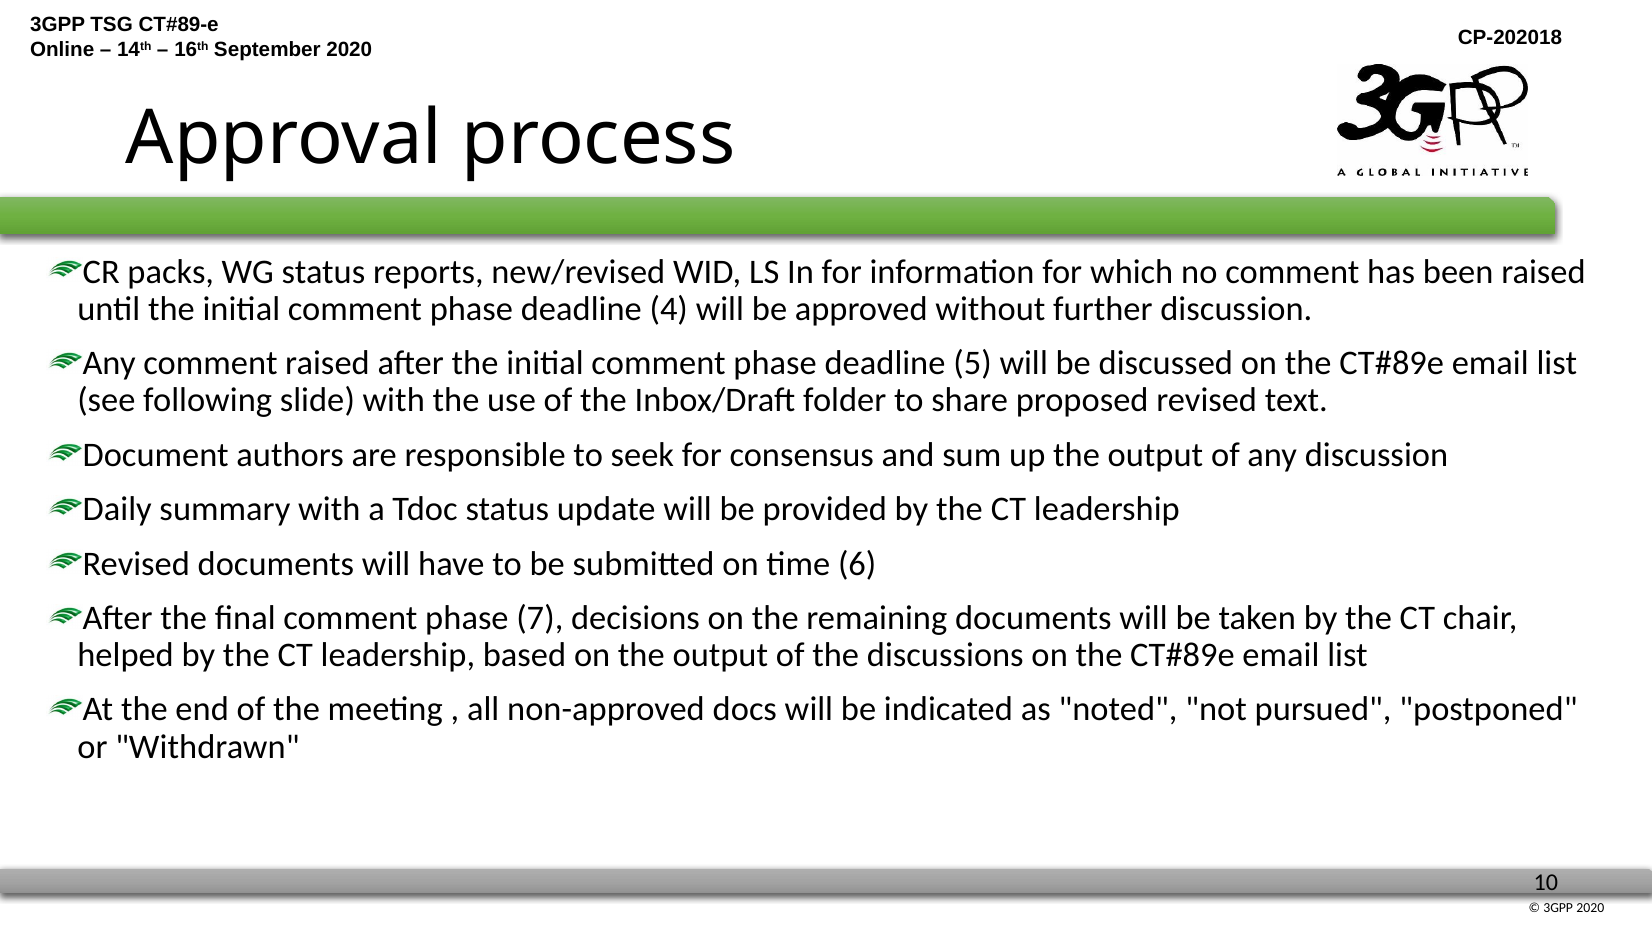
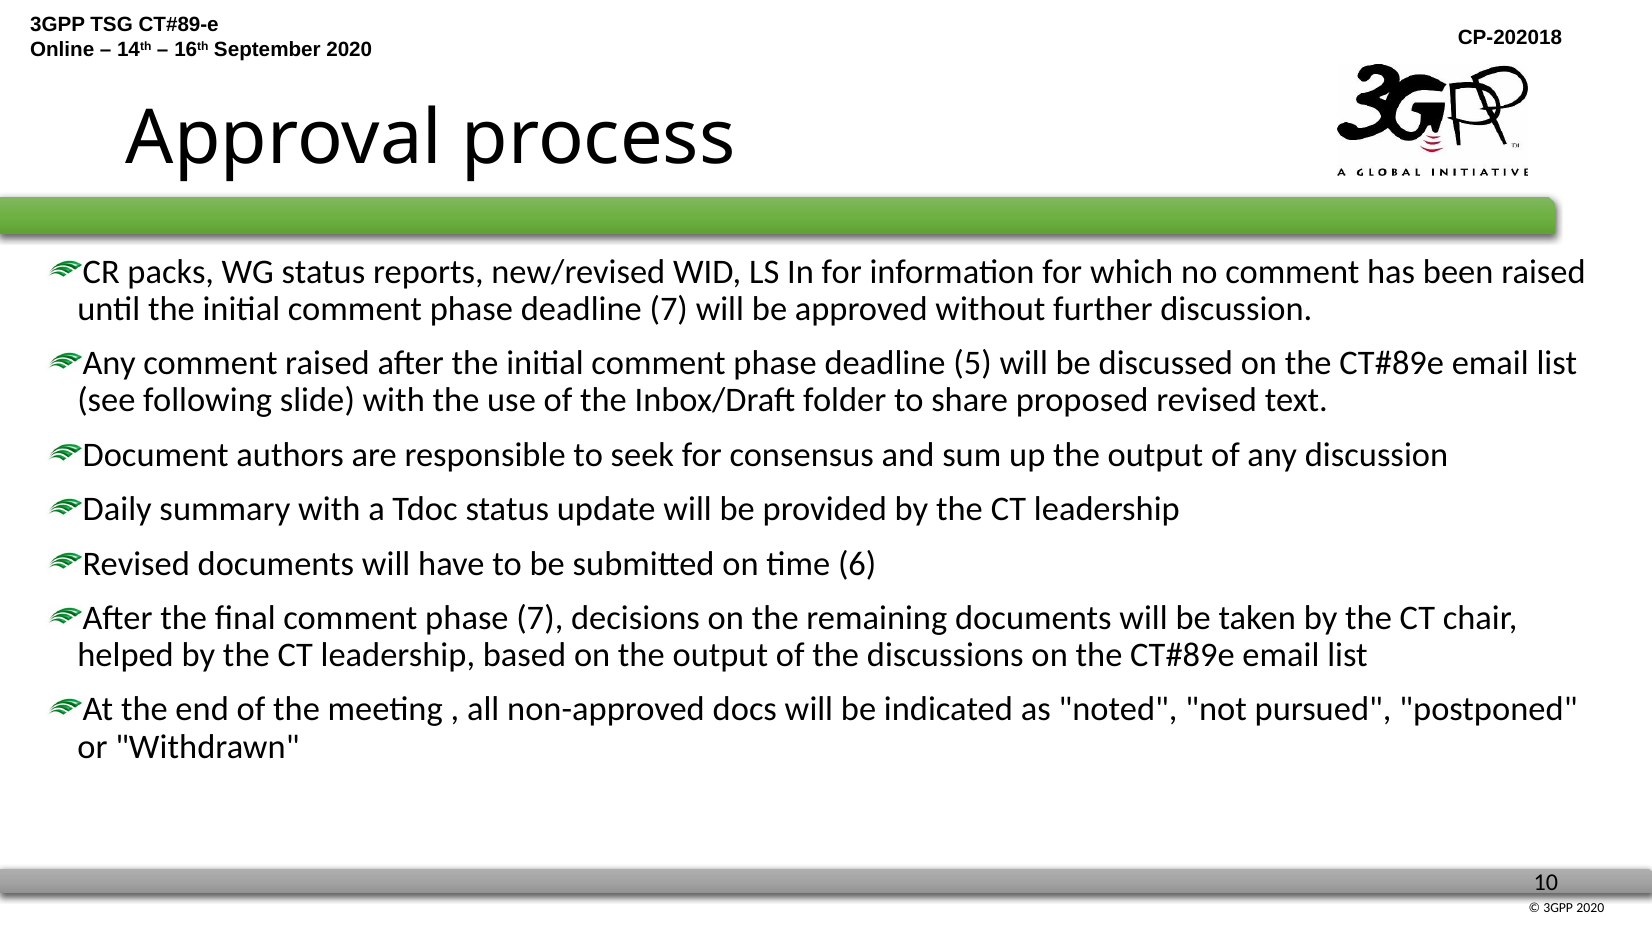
deadline 4: 4 -> 7
